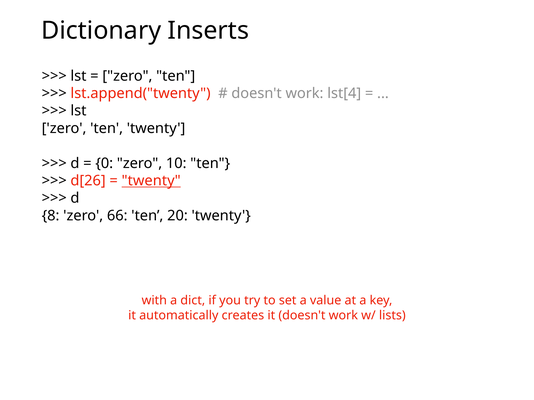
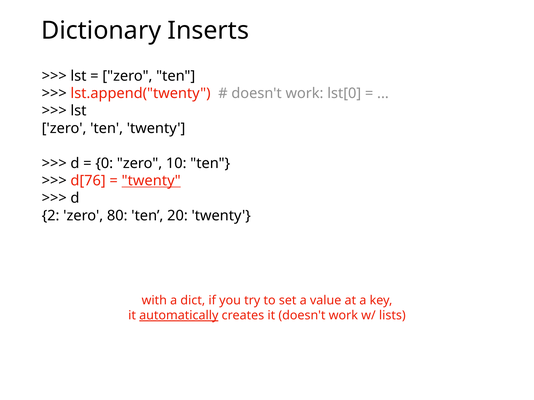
lst[4: lst[4 -> lst[0
d[26: d[26 -> d[76
8: 8 -> 2
66: 66 -> 80
automatically underline: none -> present
